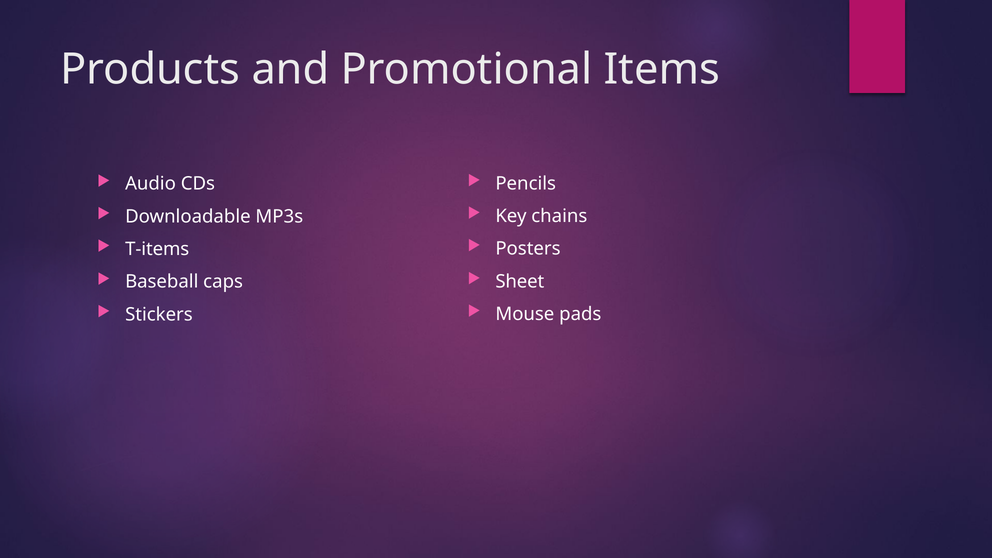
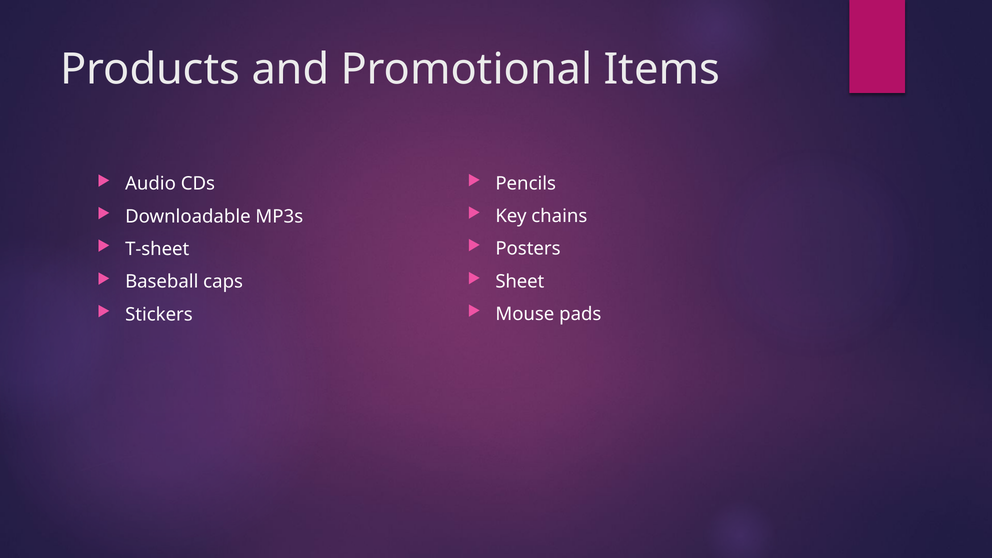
T-items: T-items -> T-sheet
